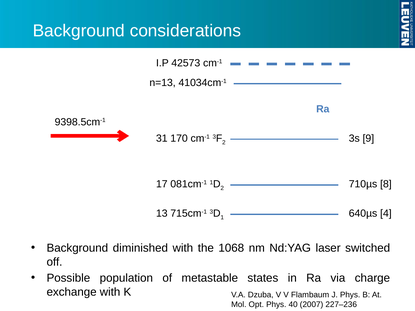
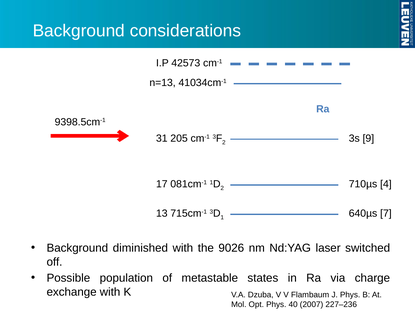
170: 170 -> 205
8: 8 -> 4
4: 4 -> 7
1068: 1068 -> 9026
